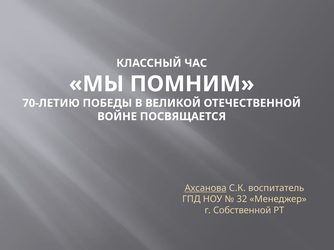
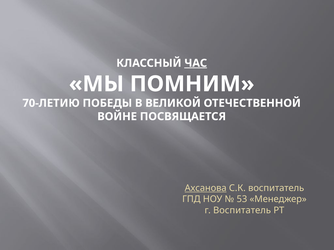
ЧАС underline: none -> present
32: 32 -> 53
г Собственной: Собственной -> Воспитатель
